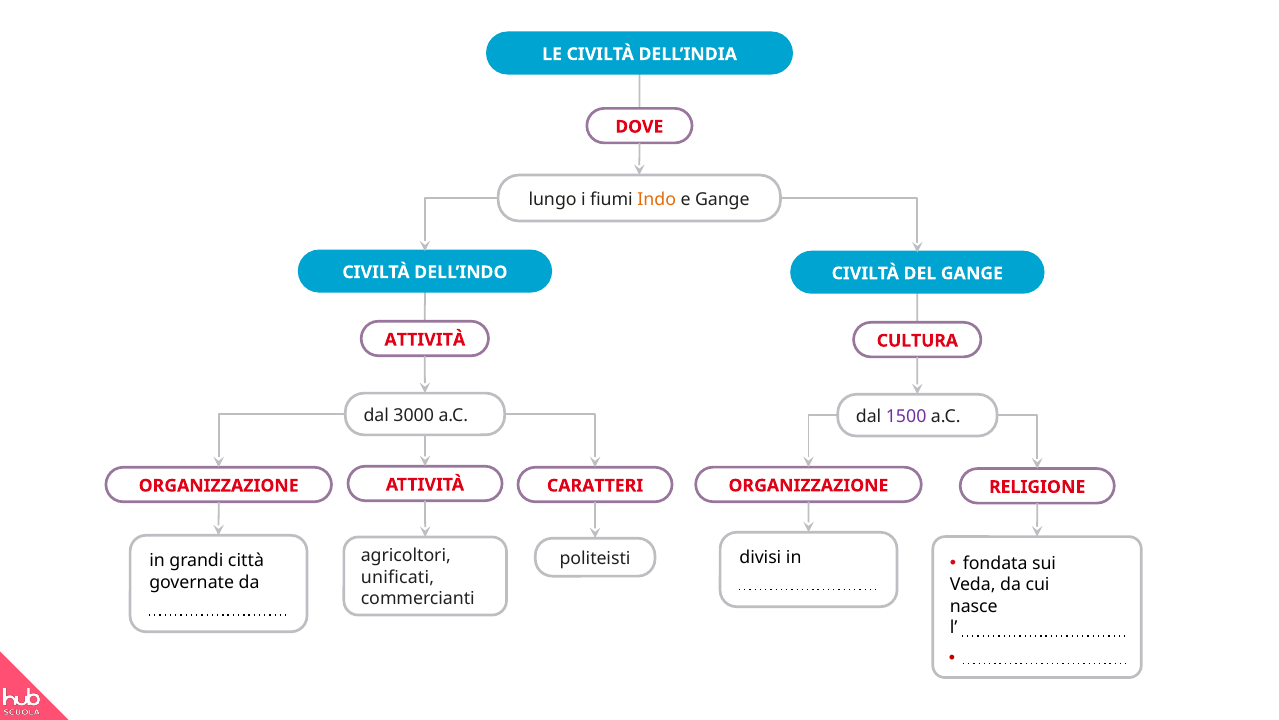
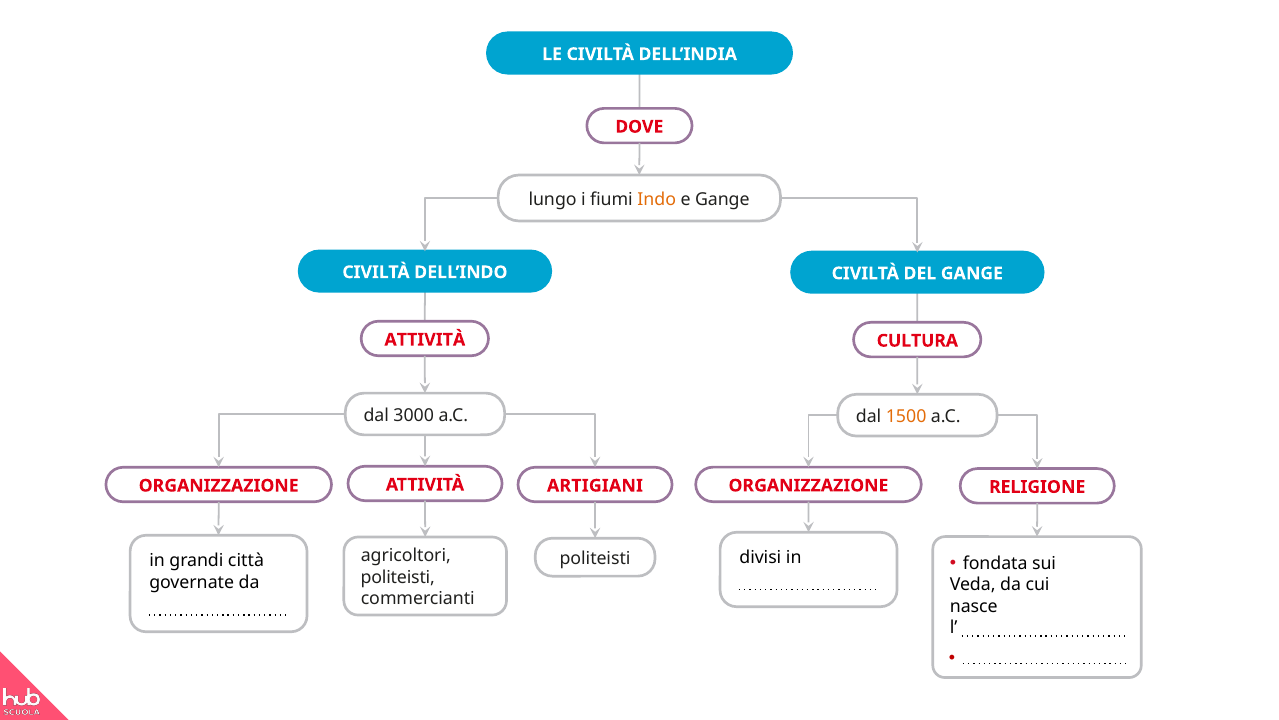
1500 colour: purple -> orange
CARATTERI: CARATTERI -> ARTIGIANI
unificati at (398, 577): unificati -> politeisti
